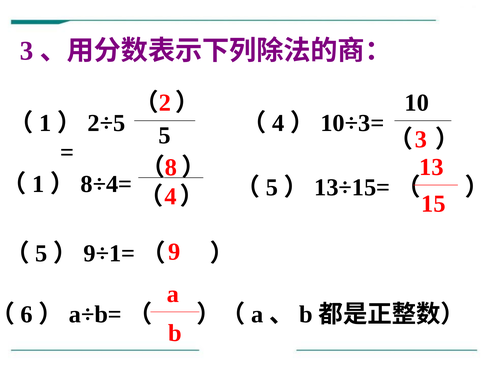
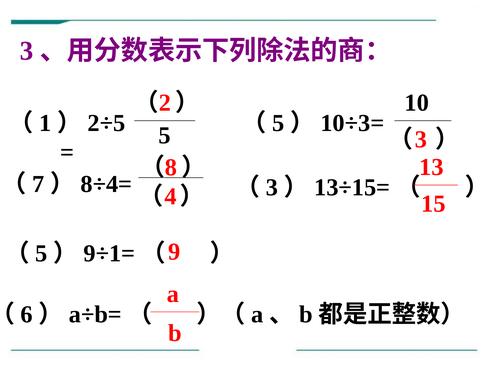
4 at (278, 123): 4 -> 5
1 at (38, 184): 1 -> 7
5 at (272, 187): 5 -> 3
